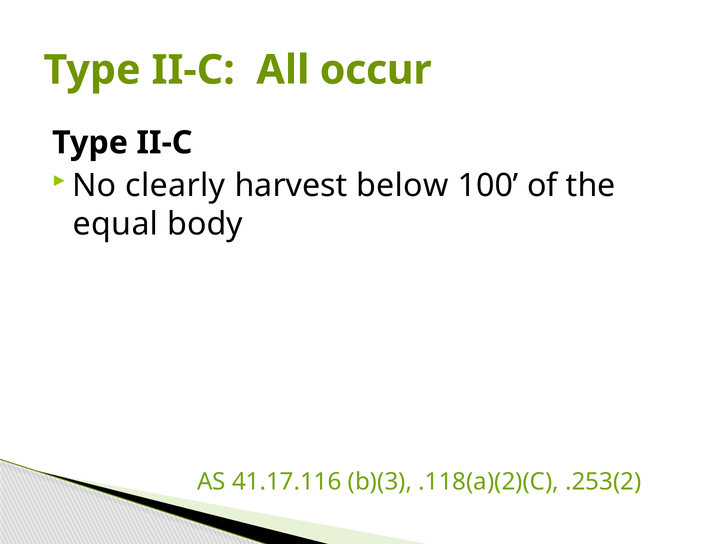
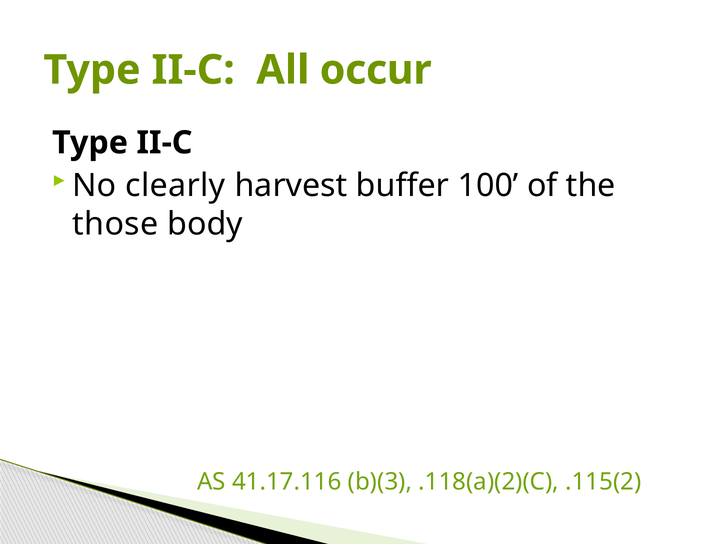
below: below -> buffer
equal: equal -> those
.253(2: .253(2 -> .115(2
